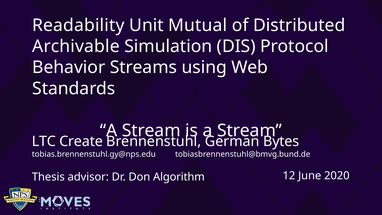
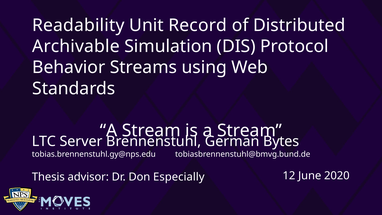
Mutual: Mutual -> Record
Create: Create -> Server
Algorithm: Algorithm -> Especially
